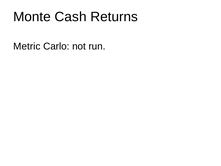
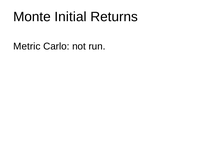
Cash: Cash -> Initial
